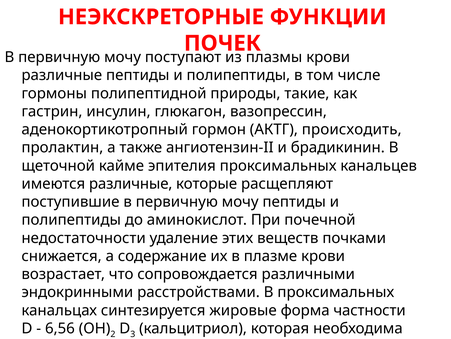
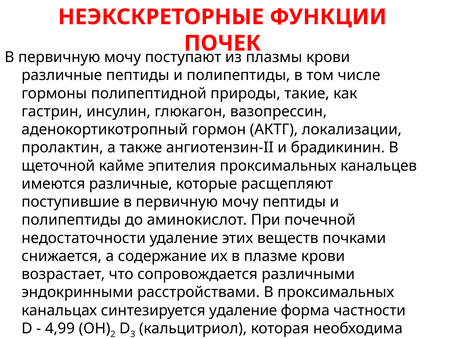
происходить: происходить -> локализации
синтезируется жировые: жировые -> удаление
6,56: 6,56 -> 4,99
